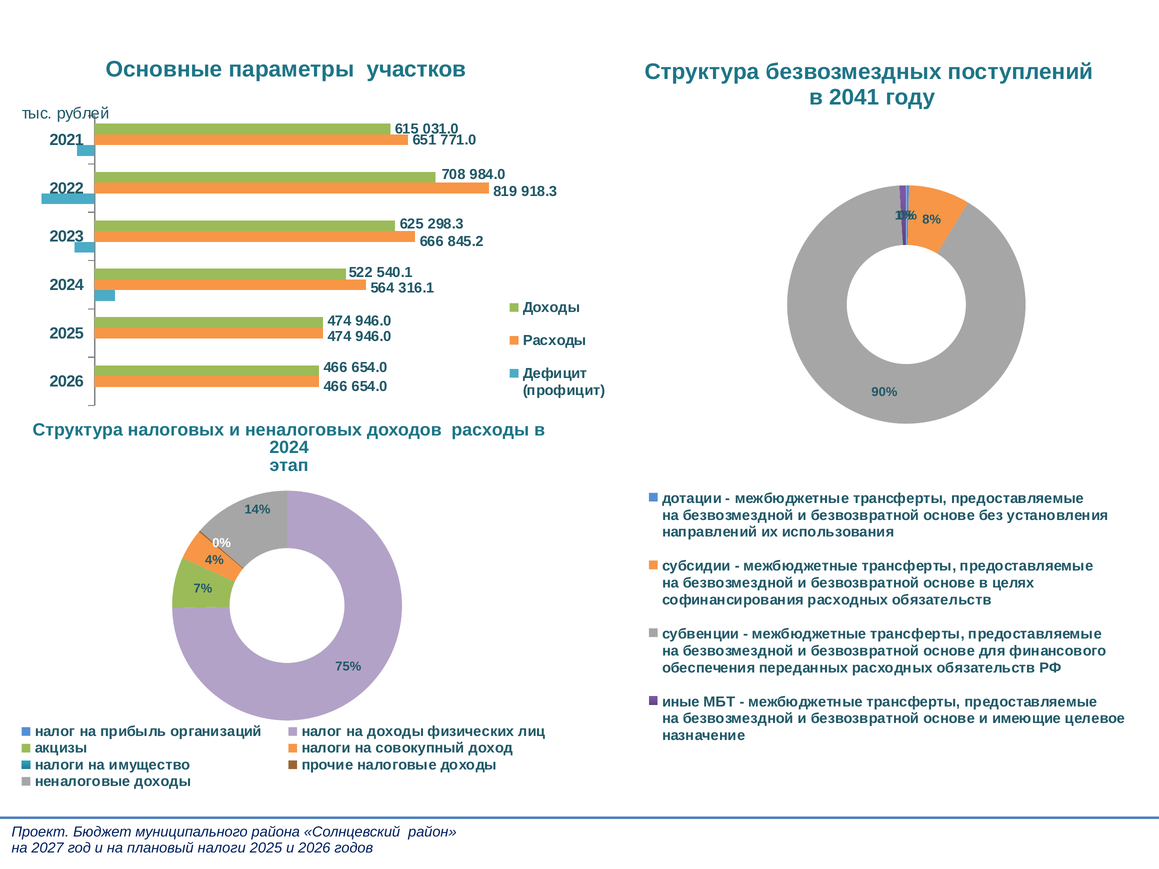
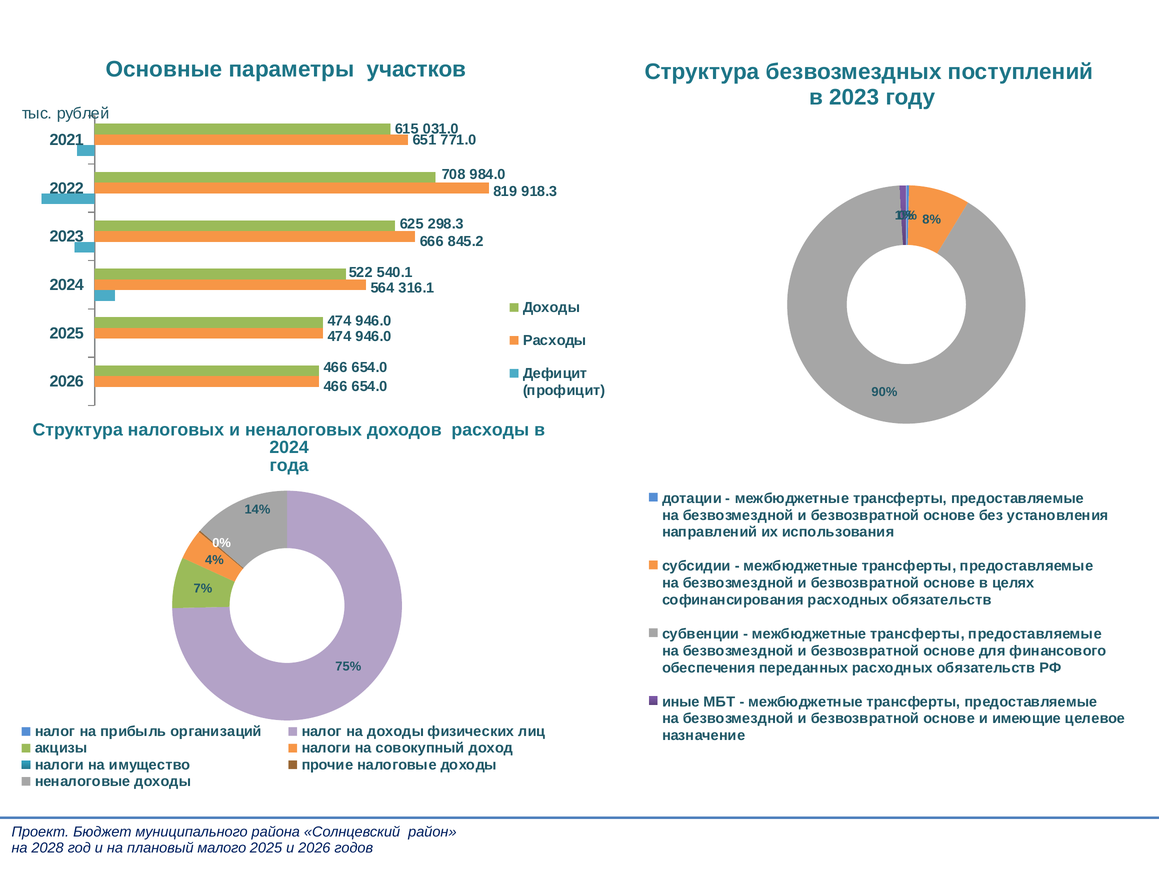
в 2041: 2041 -> 2023
этап: этап -> года
2027: 2027 -> 2028
плановый налоги: налоги -> малого
